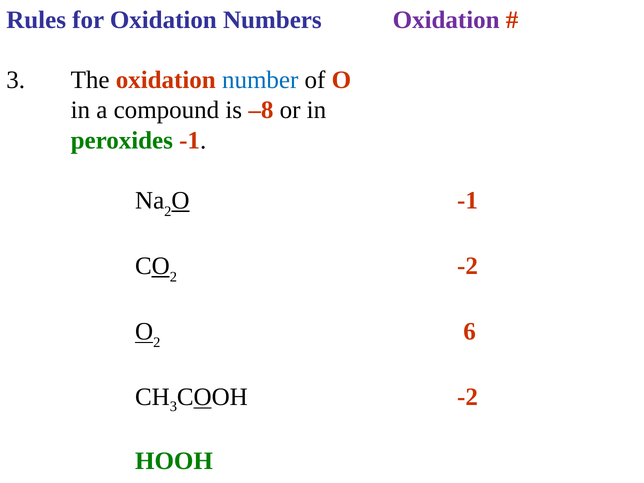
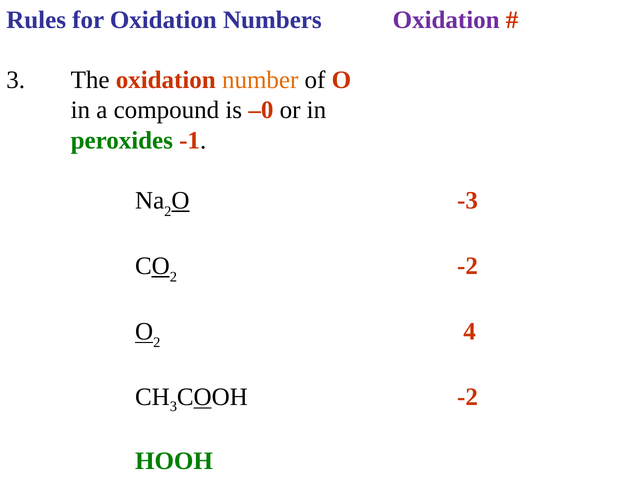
number colour: blue -> orange
–8: –8 -> –0
O -1: -1 -> -3
6: 6 -> 4
